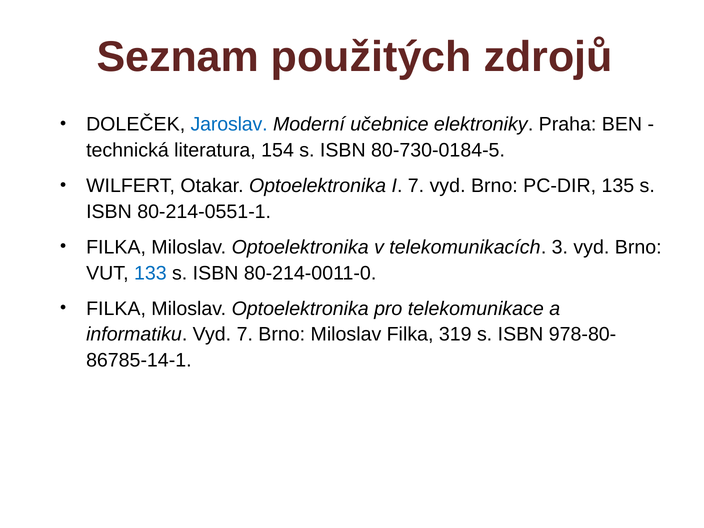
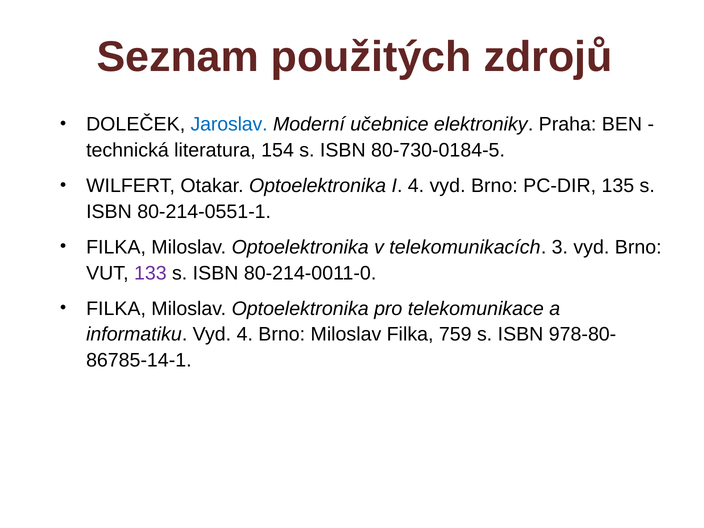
I 7: 7 -> 4
133 colour: blue -> purple
Vyd 7: 7 -> 4
319: 319 -> 759
